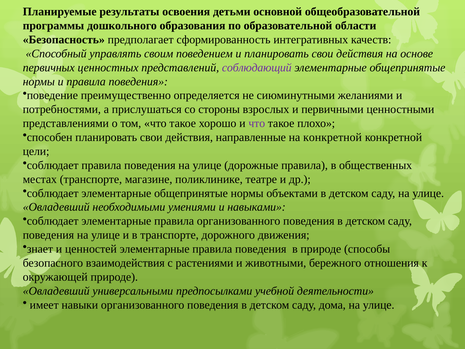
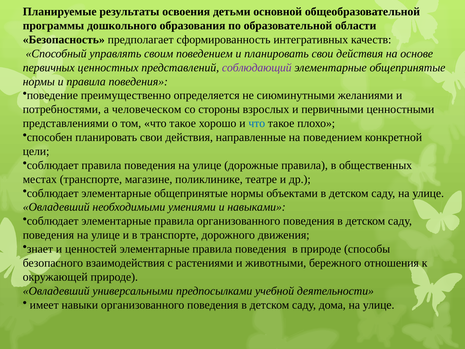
прислушаться: прислушаться -> человеческом
что at (257, 123) colour: purple -> blue
на конкретной: конкретной -> поведением
